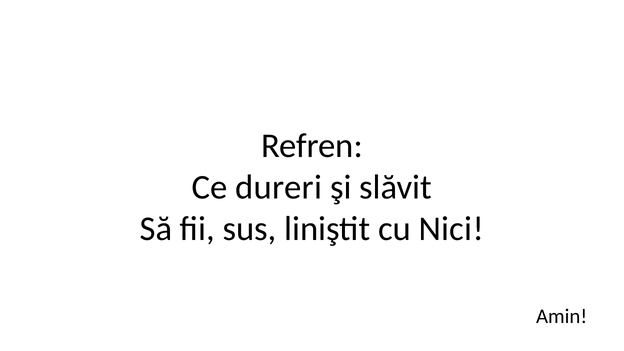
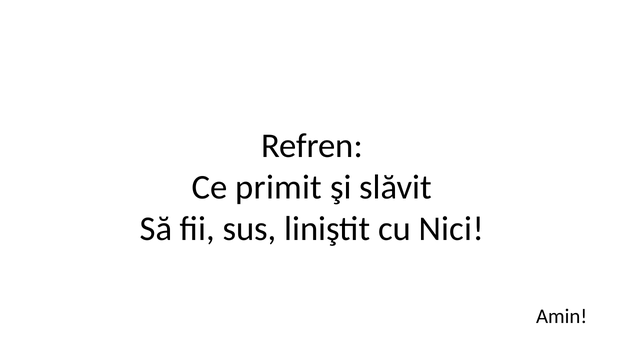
dureri: dureri -> primit
